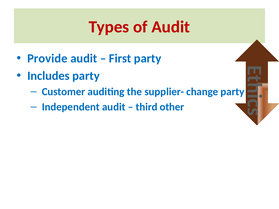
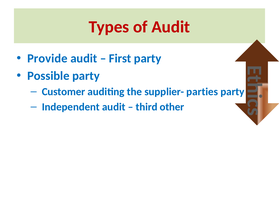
Includes: Includes -> Possible
change: change -> parties
